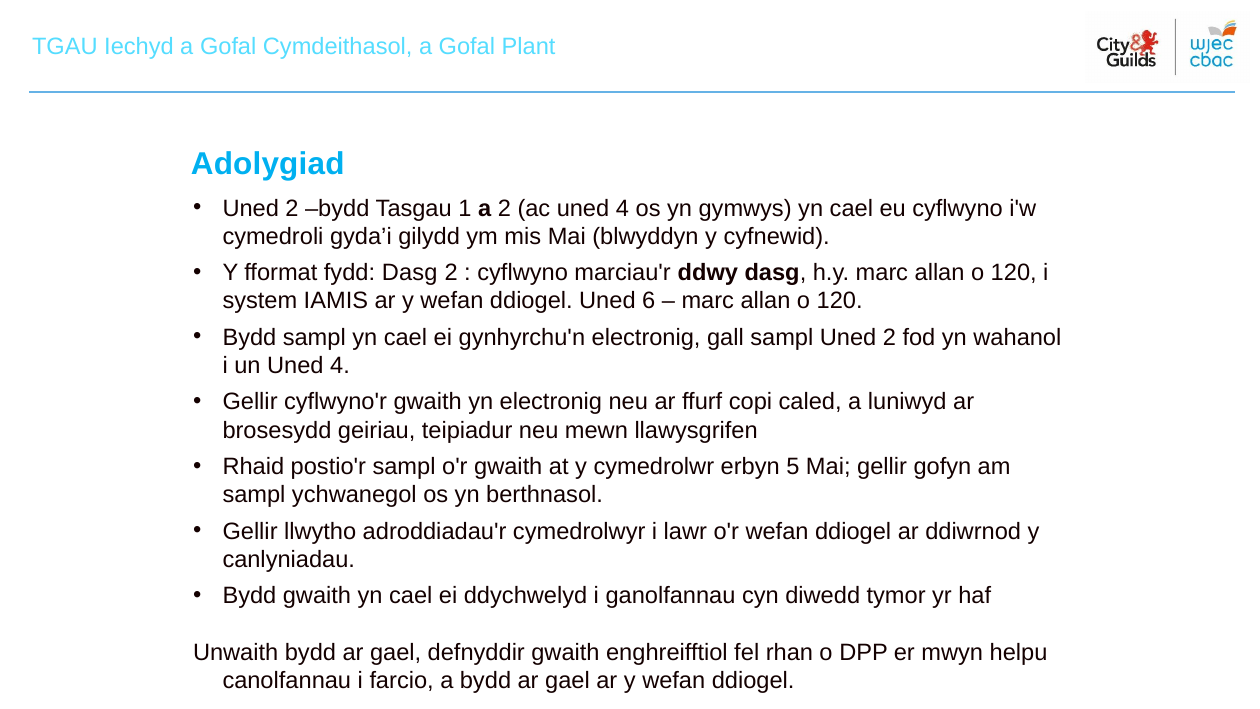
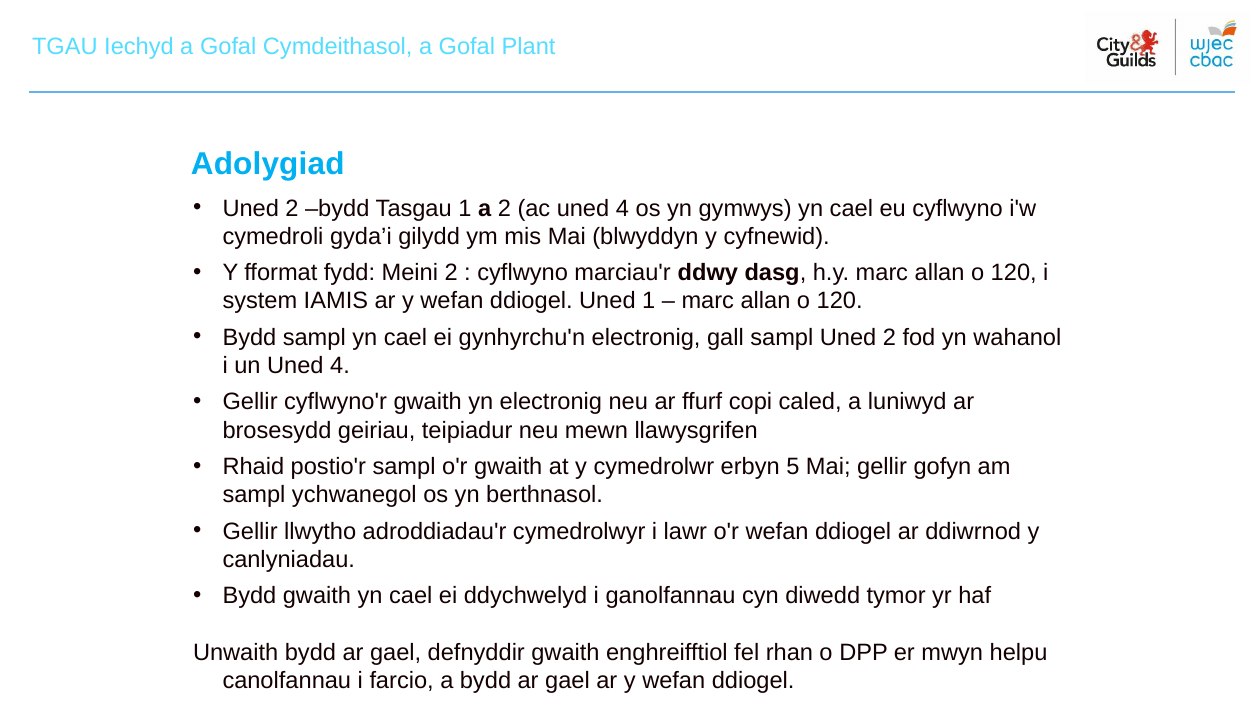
fydd Dasg: Dasg -> Meini
Uned 6: 6 -> 1
